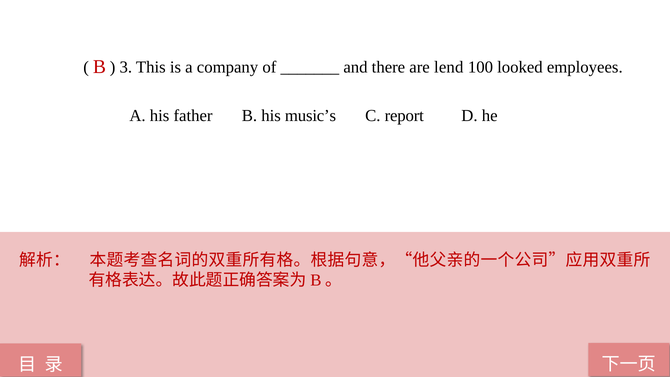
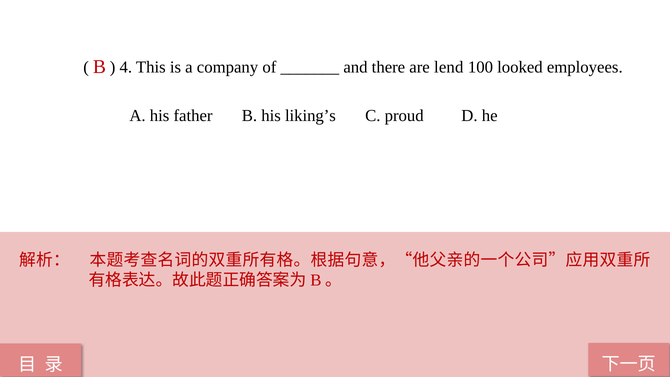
3: 3 -> 4
music’s: music’s -> liking’s
report: report -> proud
